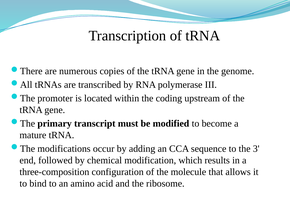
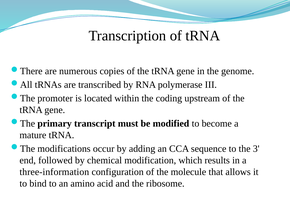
three-composition: three-composition -> three-information
